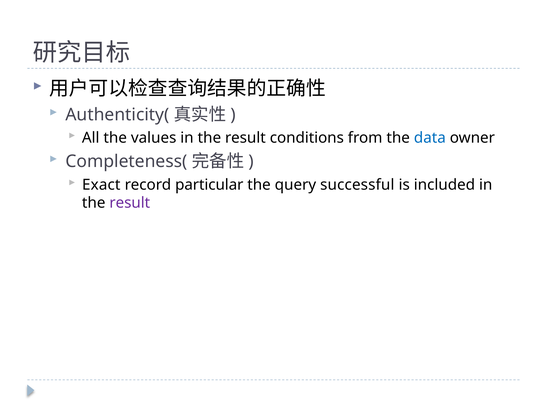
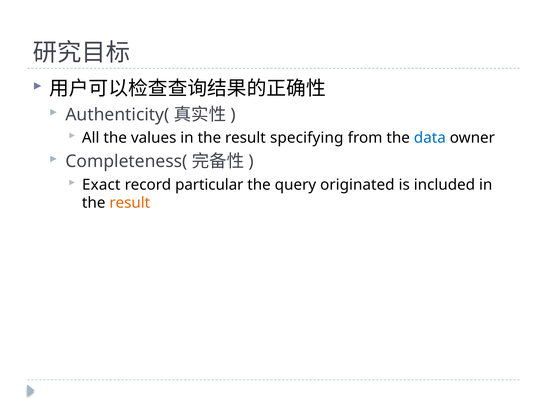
conditions: conditions -> specifying
successful: successful -> originated
result at (130, 203) colour: purple -> orange
